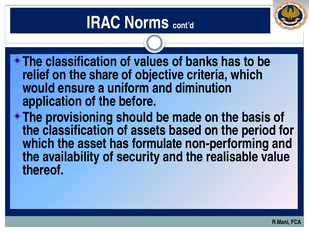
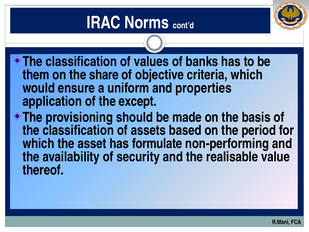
relief: relief -> them
diminution: diminution -> properties
before: before -> except
